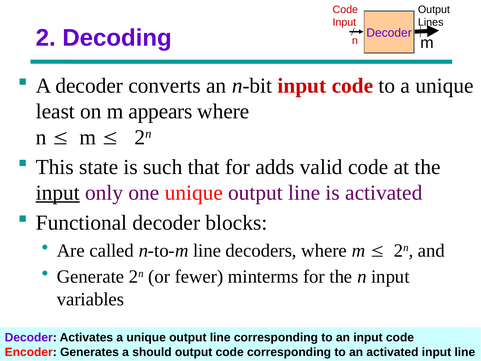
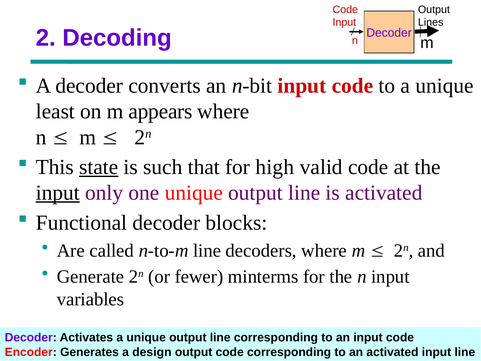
state underline: none -> present
adds: adds -> high
should: should -> design
